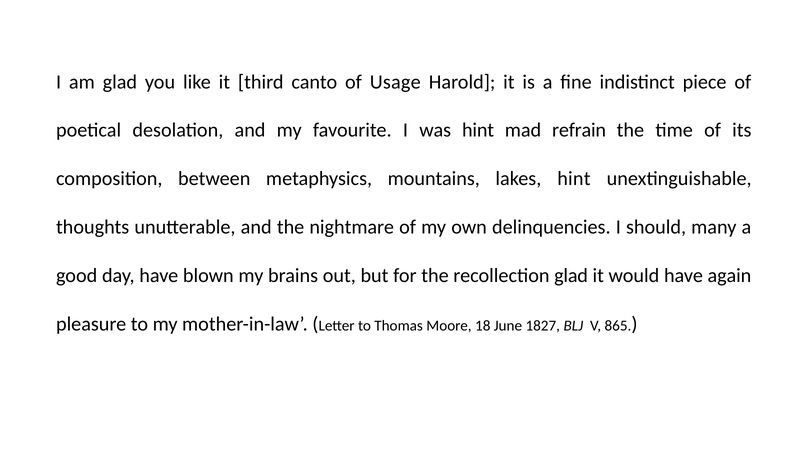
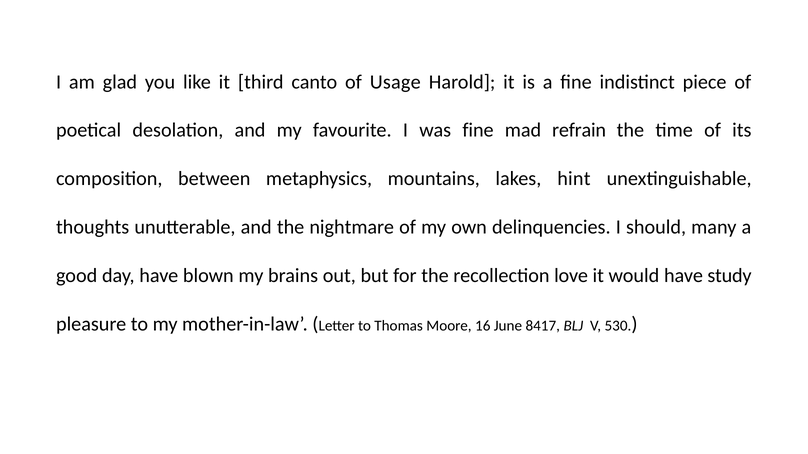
was hint: hint -> fine
recollection glad: glad -> love
again: again -> study
18: 18 -> 16
1827: 1827 -> 8417
865: 865 -> 530
